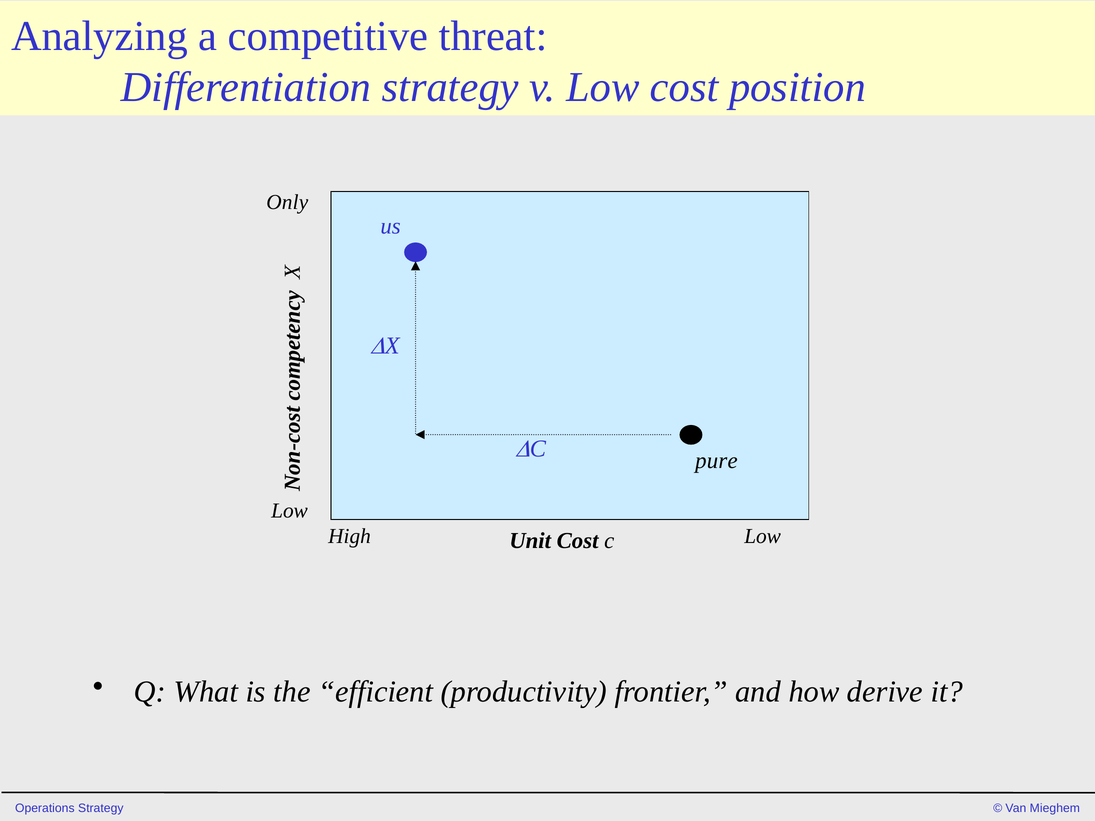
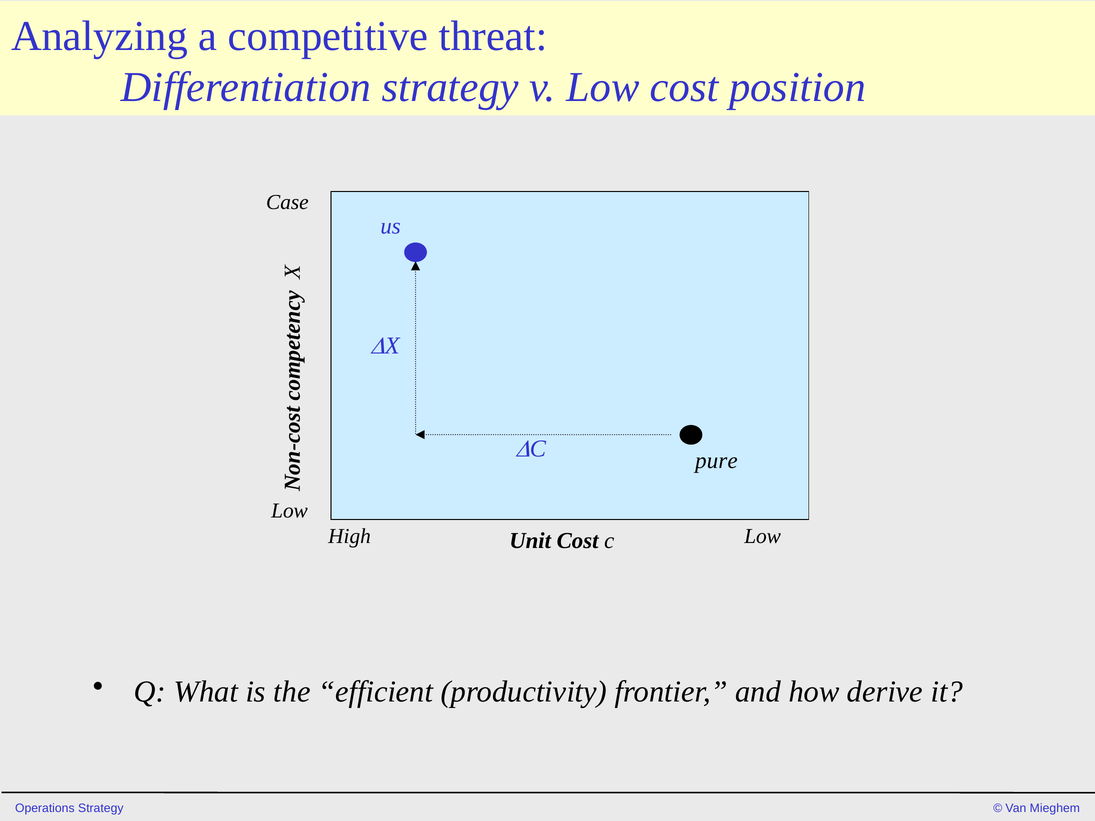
Only: Only -> Case
